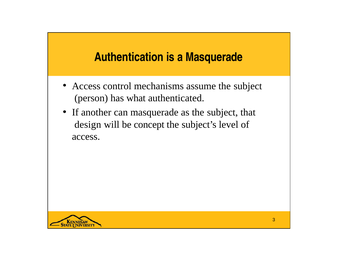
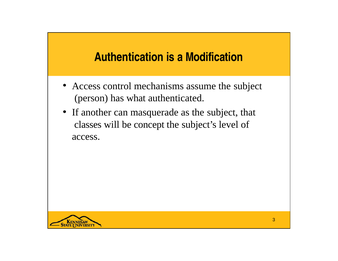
a Masquerade: Masquerade -> Modification
design: design -> classes
